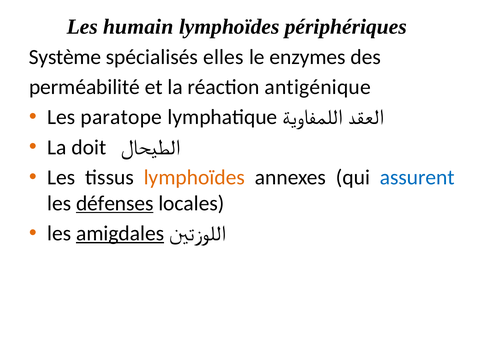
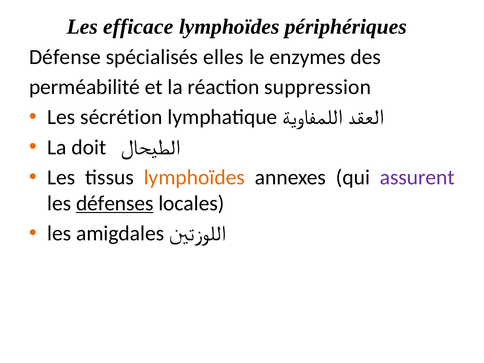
humain: humain -> efficace
Système: Système -> Défense
antigénique: antigénique -> suppression
paratope: paratope -> sécrétion
assurent colour: blue -> purple
amigdales underline: present -> none
